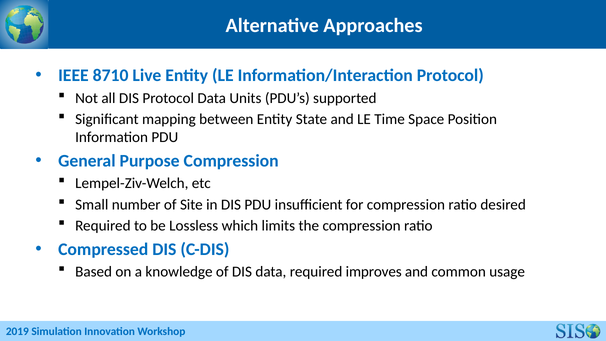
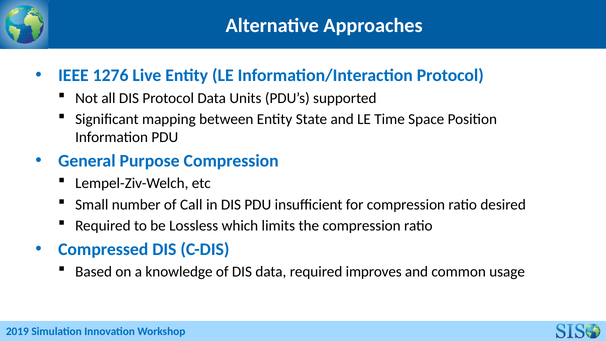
8710: 8710 -> 1276
Site: Site -> Call
